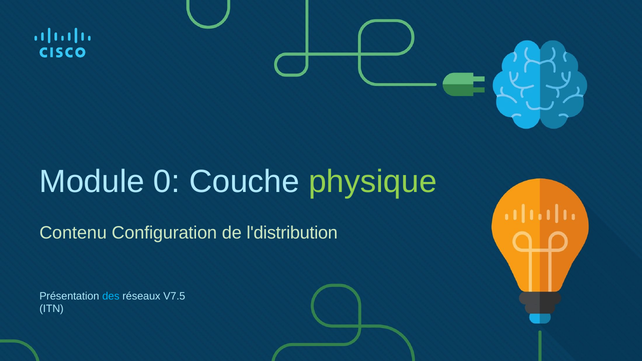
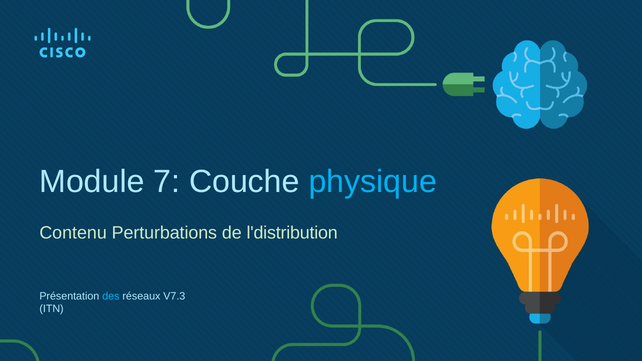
0: 0 -> 7
physique colour: light green -> light blue
Configuration: Configuration -> Perturbations
V7.5: V7.5 -> V7.3
